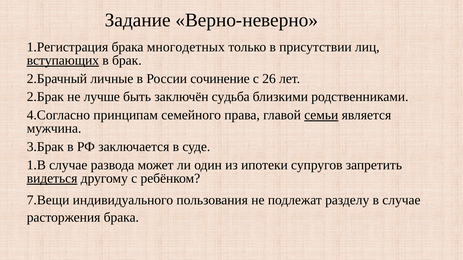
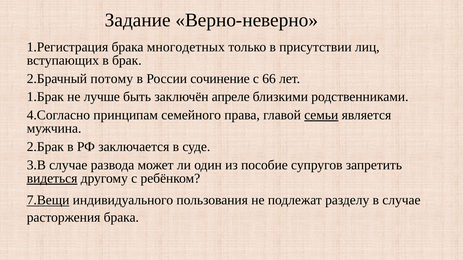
вступающих underline: present -> none
личные: личные -> потому
26: 26 -> 66
2.Брак: 2.Брак -> 1.Брак
судьба: судьба -> апреле
3.Брак: 3.Брак -> 2.Брак
1.В: 1.В -> 3.В
ипотеки: ипотеки -> пособие
7.Вещи underline: none -> present
